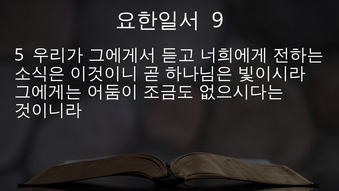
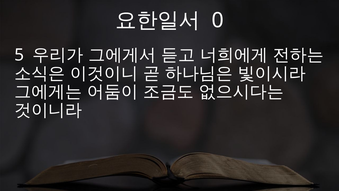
9: 9 -> 0
